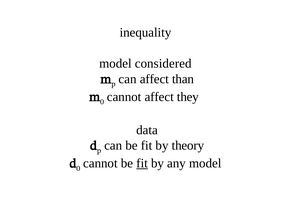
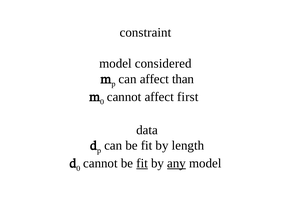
inequality: inequality -> constraint
they: they -> first
theory: theory -> length
any underline: none -> present
